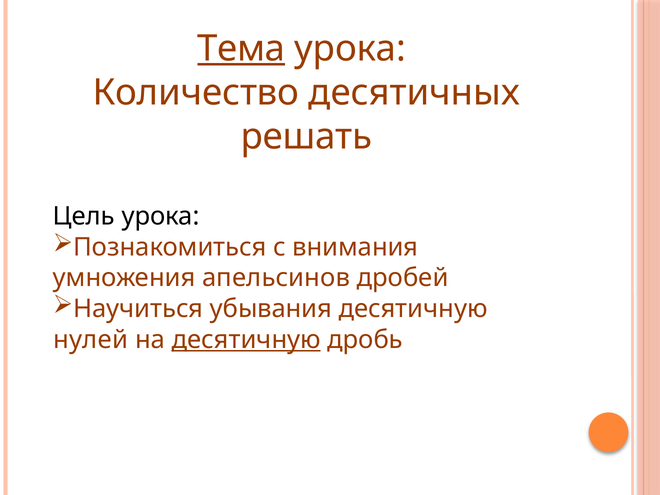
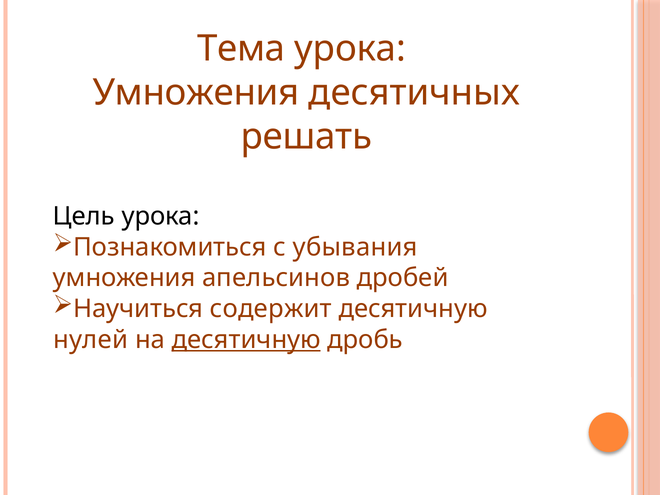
Тема underline: present -> none
Количество at (196, 92): Количество -> Умножения
внимания: внимания -> убывания
убывания: убывания -> содержит
